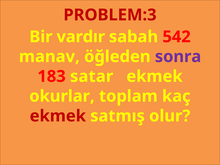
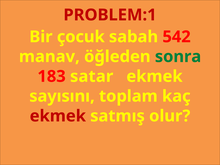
PROBLEM:3: PROBLEM:3 -> PROBLEM:1
vardır: vardır -> çocuk
sonra colour: purple -> green
okurlar: okurlar -> sayısını
